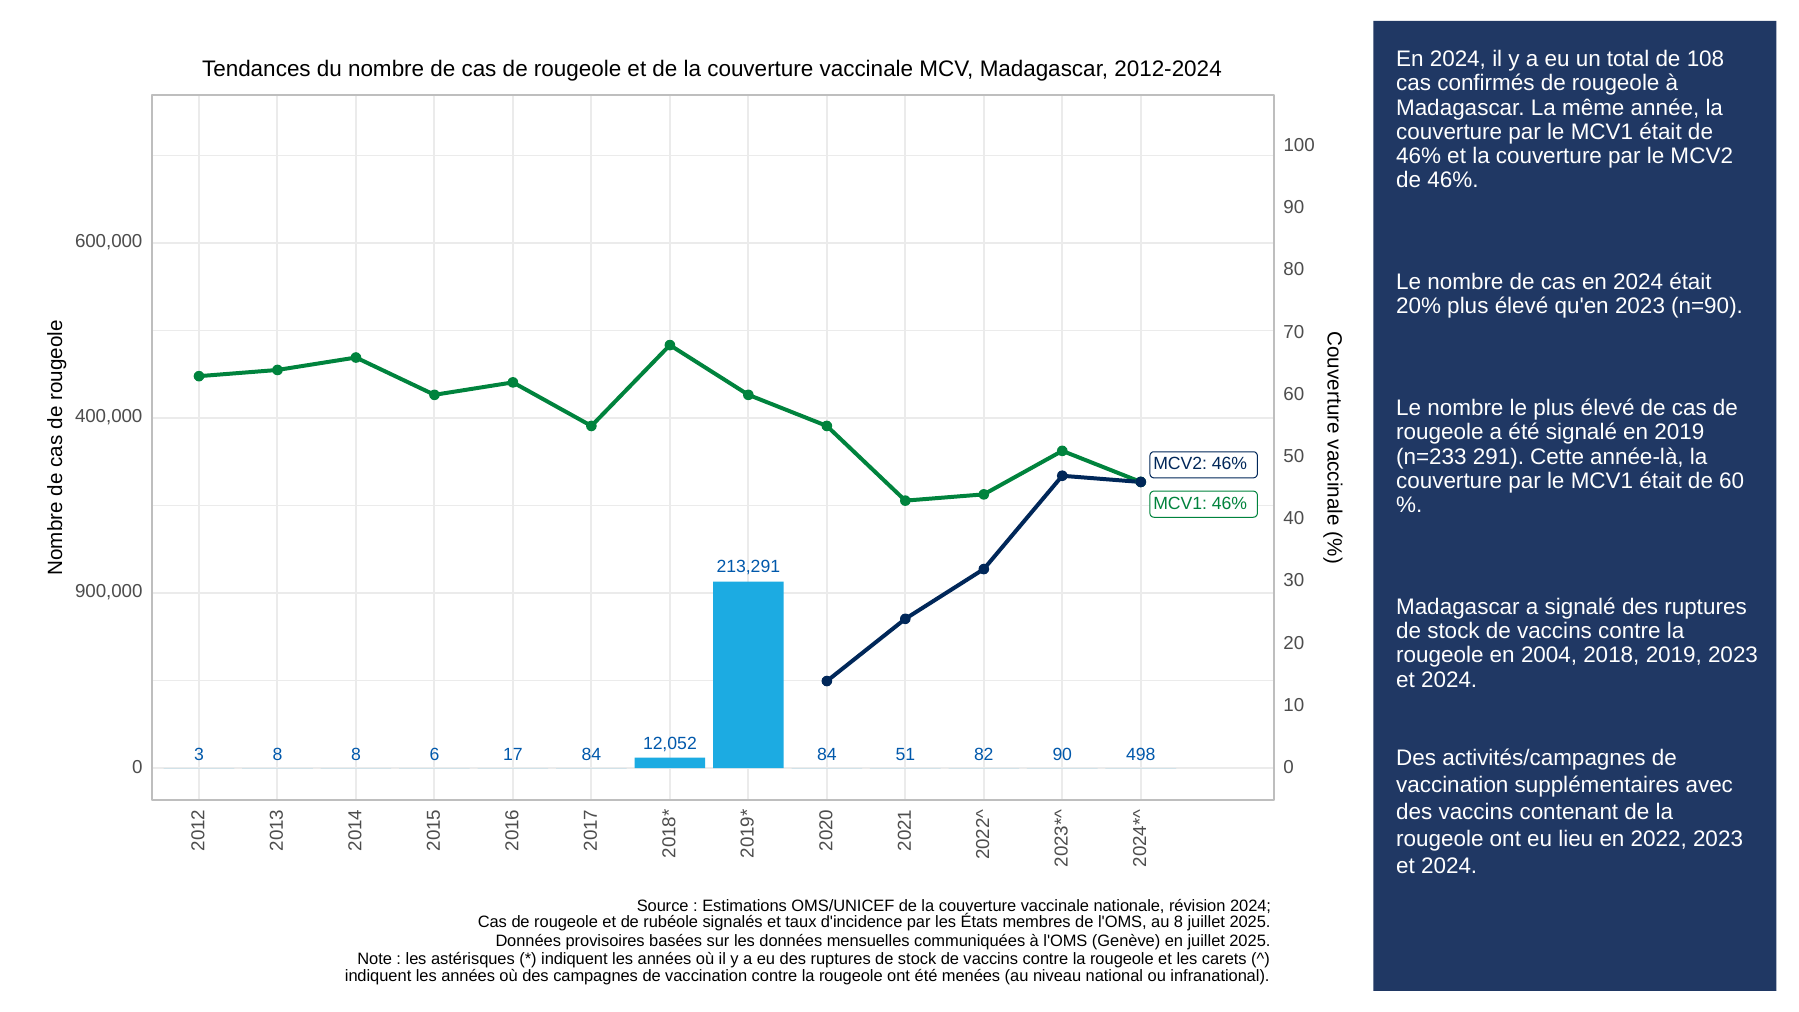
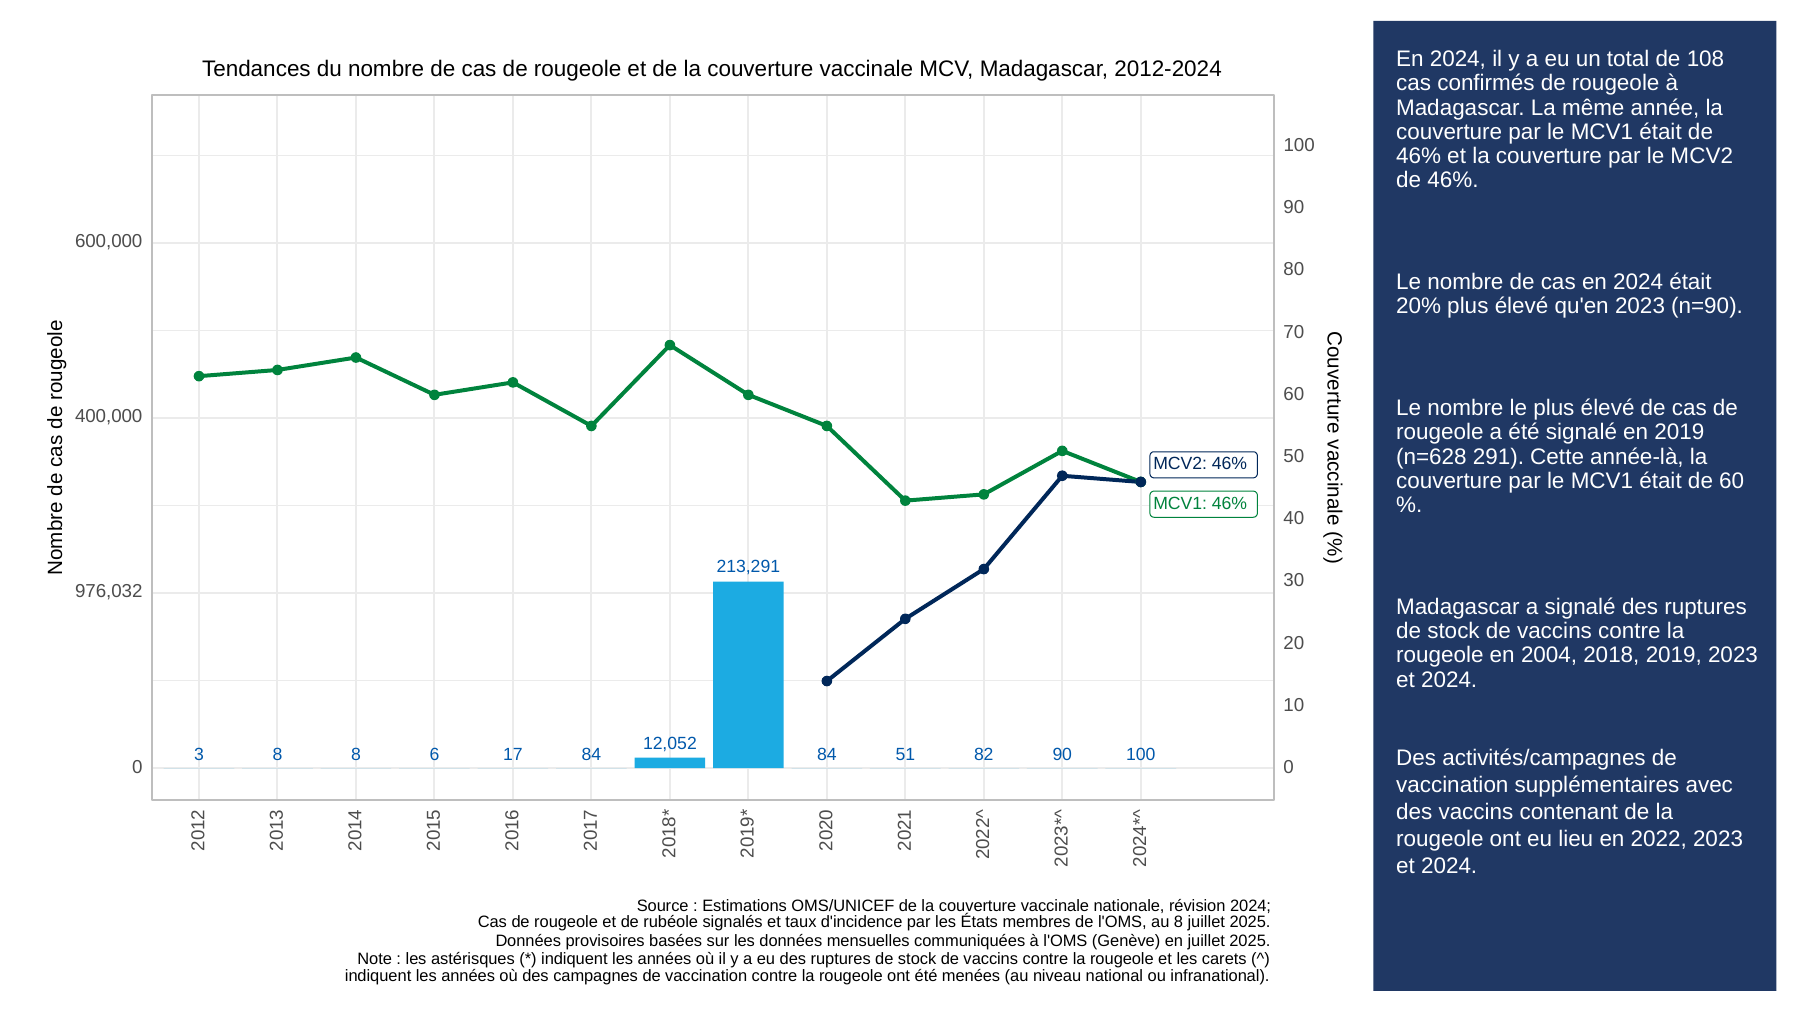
n=233: n=233 -> n=628
900,000: 900,000 -> 976,032
82 90 498: 498 -> 100
